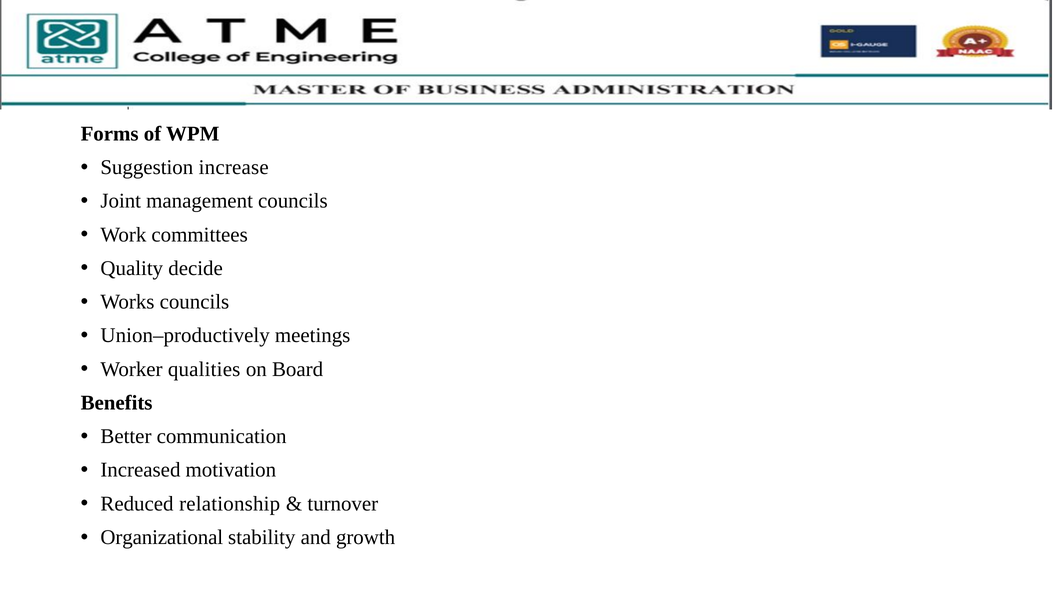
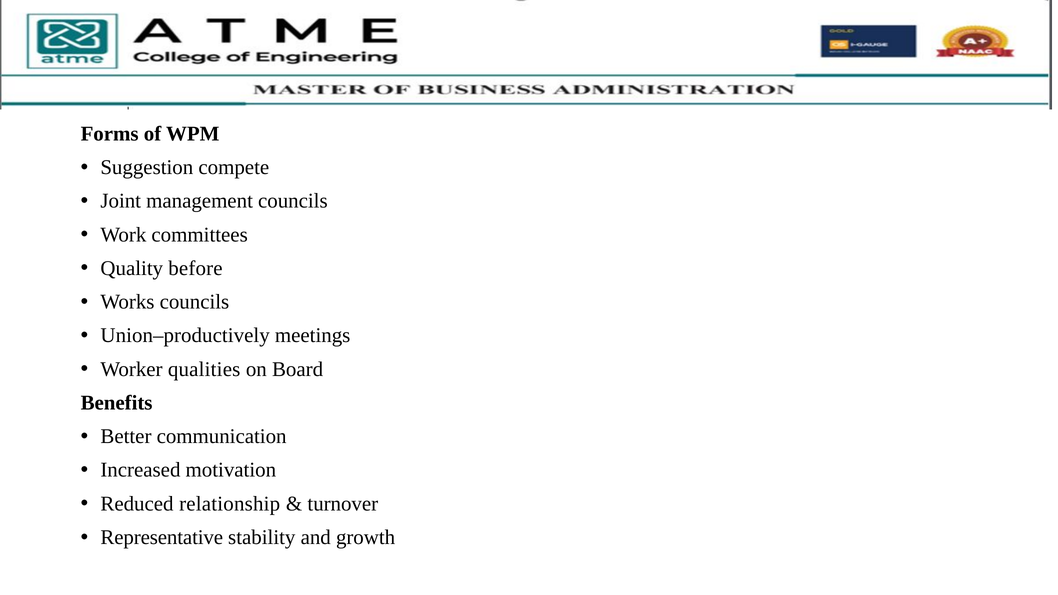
increase: increase -> compete
decide: decide -> before
Organizational: Organizational -> Representative
